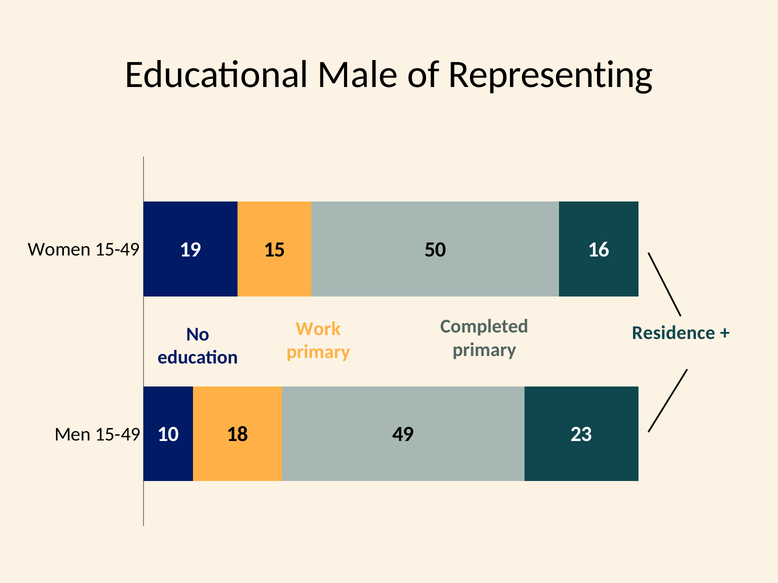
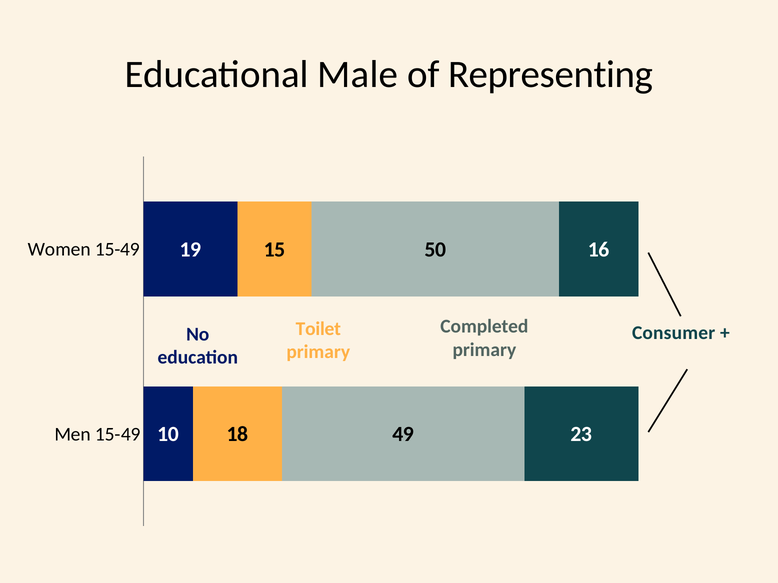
Work: Work -> Toilet
Residence: Residence -> Consumer
